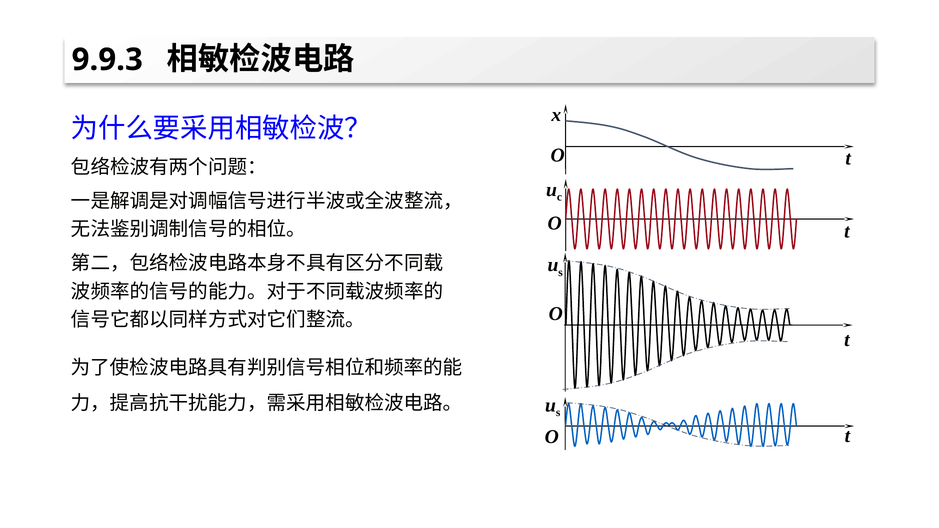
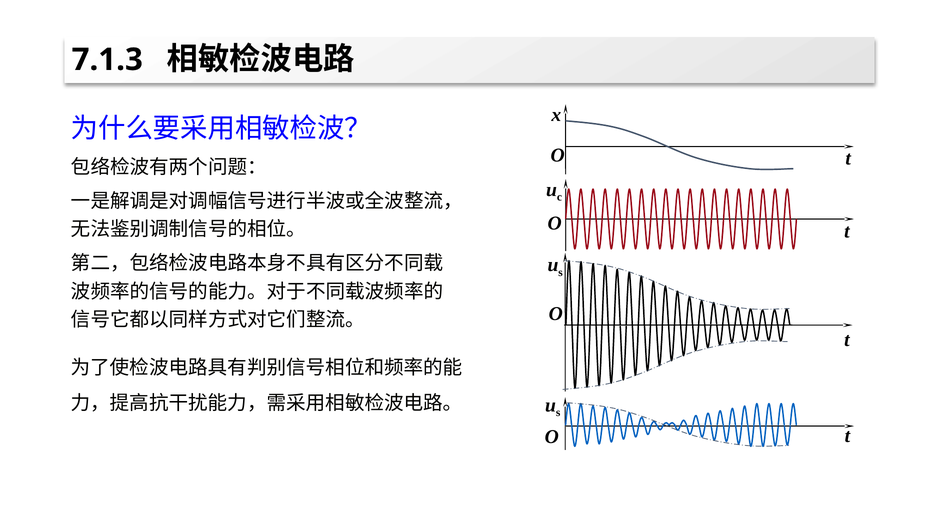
9.9.3: 9.9.3 -> 7.1.3
